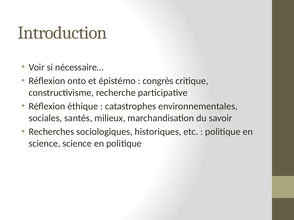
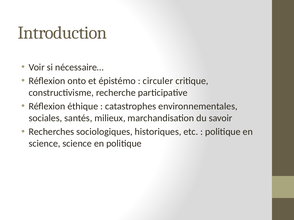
congrès: congrès -> circuler
